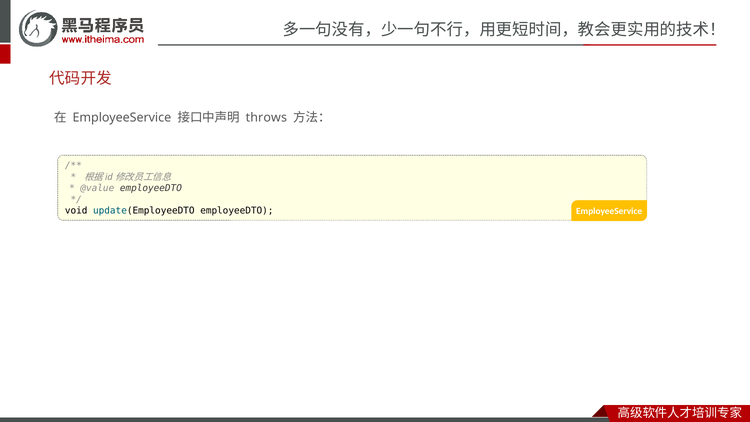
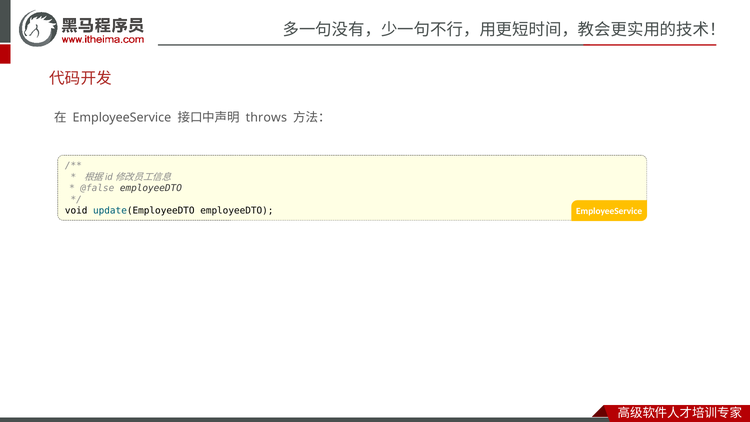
@value: @value -> @false
